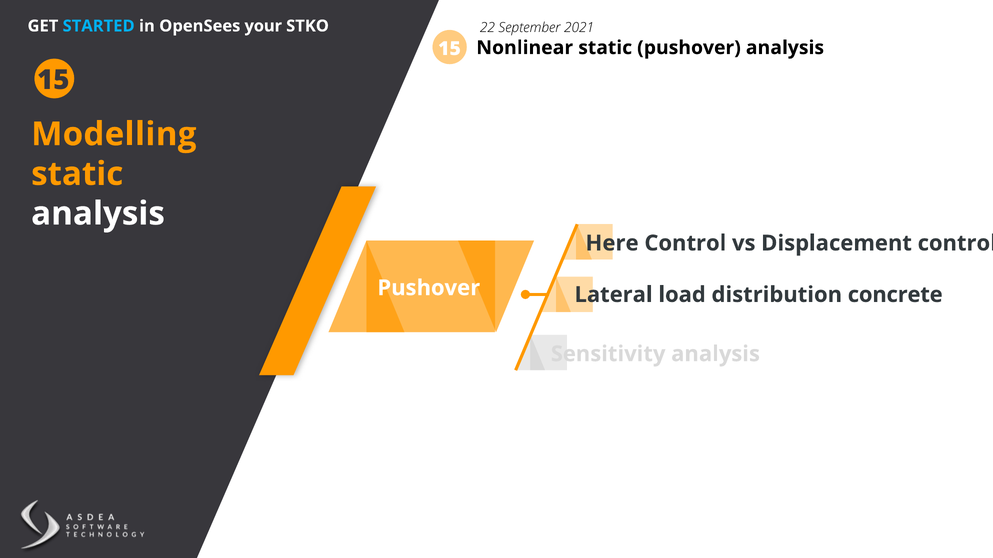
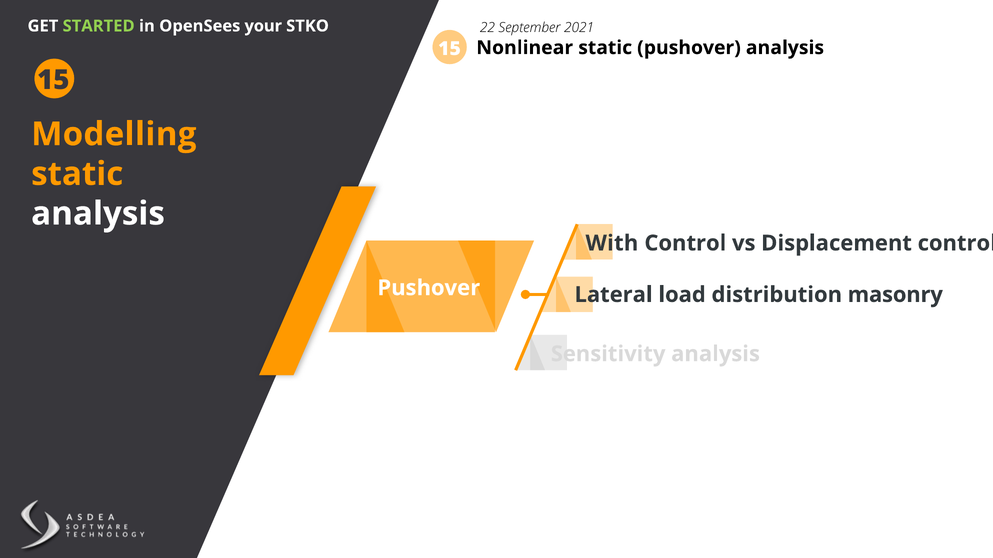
STARTED colour: light blue -> light green
Here: Here -> With
concrete: concrete -> masonry
